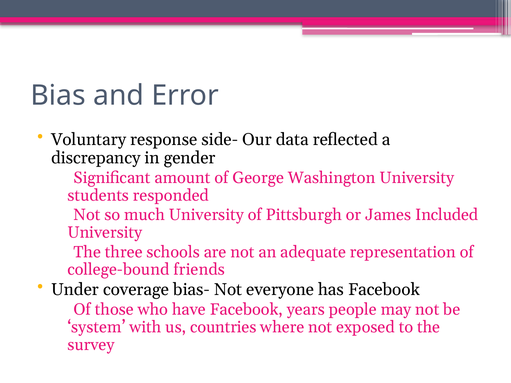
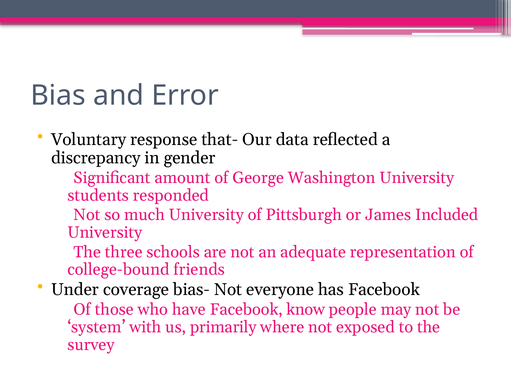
side-: side- -> that-
years: years -> know
countries: countries -> primarily
